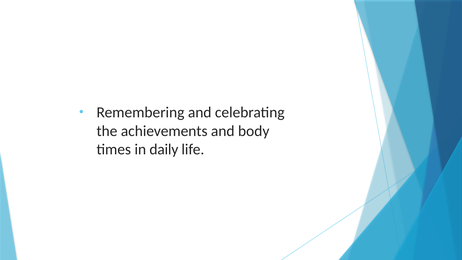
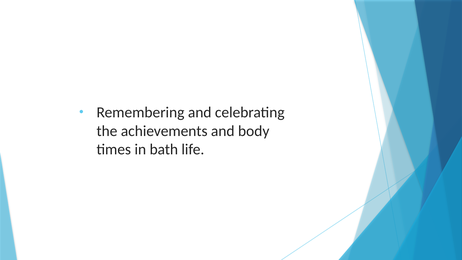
daily: daily -> bath
